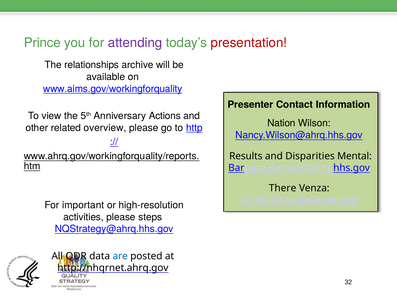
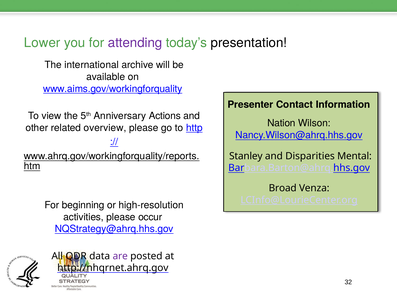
Prince: Prince -> Lower
presentation colour: red -> black
relationships: relationships -> international
Results: Results -> Stanley
There: There -> Broad
important: important -> beginning
steps: steps -> occur
are colour: blue -> purple
